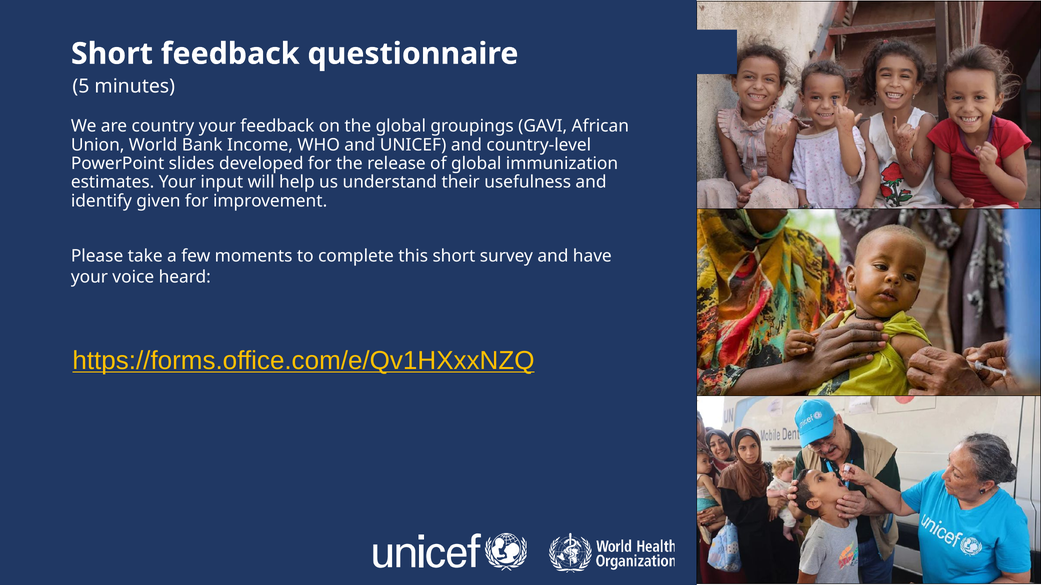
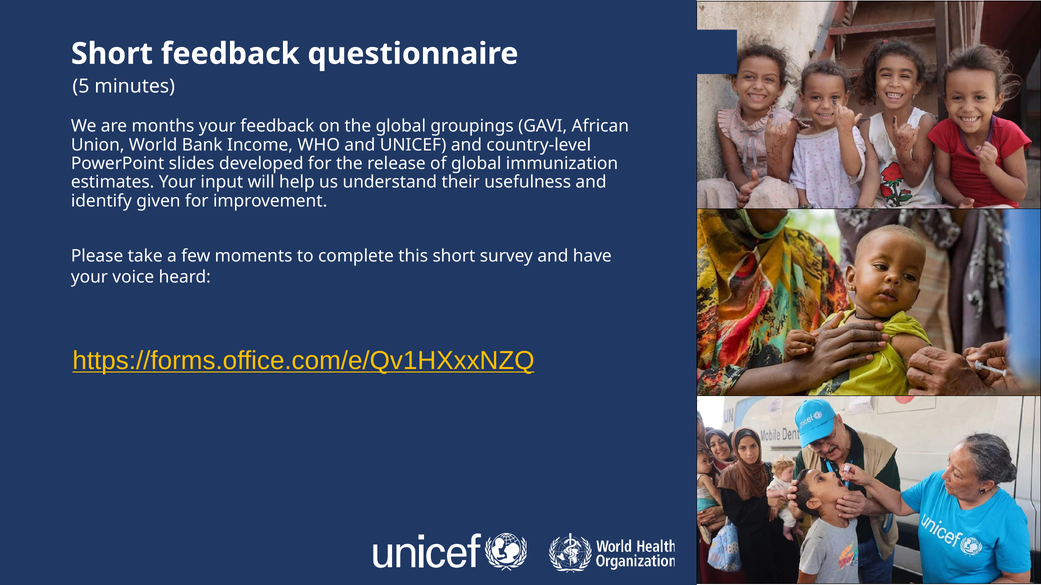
country: country -> months
